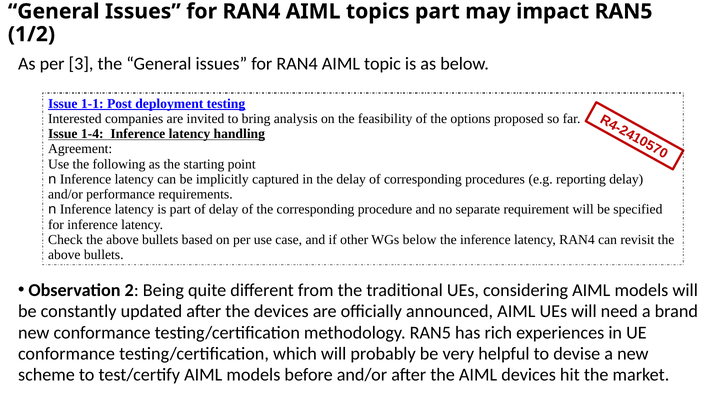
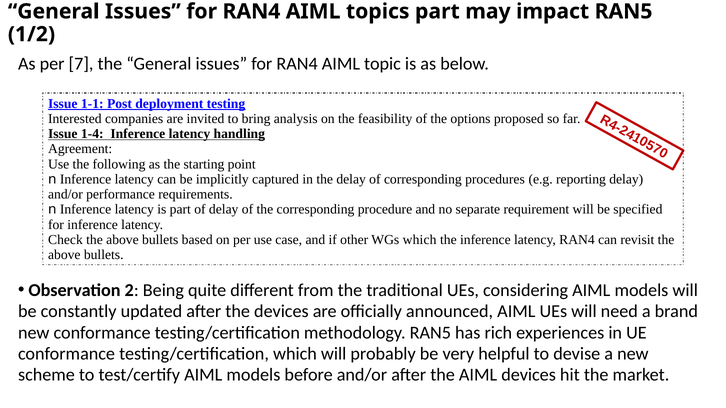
per 3: 3 -> 7
WGs below: below -> which
